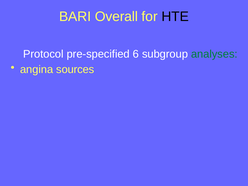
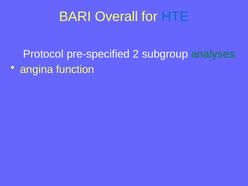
HTE colour: black -> blue
6: 6 -> 2
sources: sources -> function
